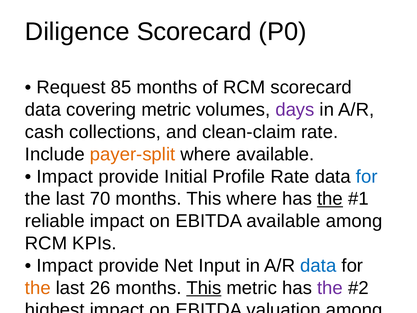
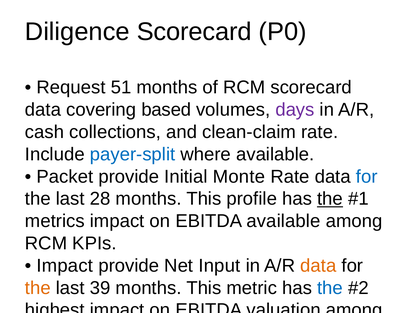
85: 85 -> 51
covering metric: metric -> based
payer-split colour: orange -> blue
Impact at (65, 176): Impact -> Packet
Profile: Profile -> Monte
70: 70 -> 28
This where: where -> profile
reliable: reliable -> metrics
data at (318, 265) colour: blue -> orange
26: 26 -> 39
This at (204, 288) underline: present -> none
the at (330, 288) colour: purple -> blue
